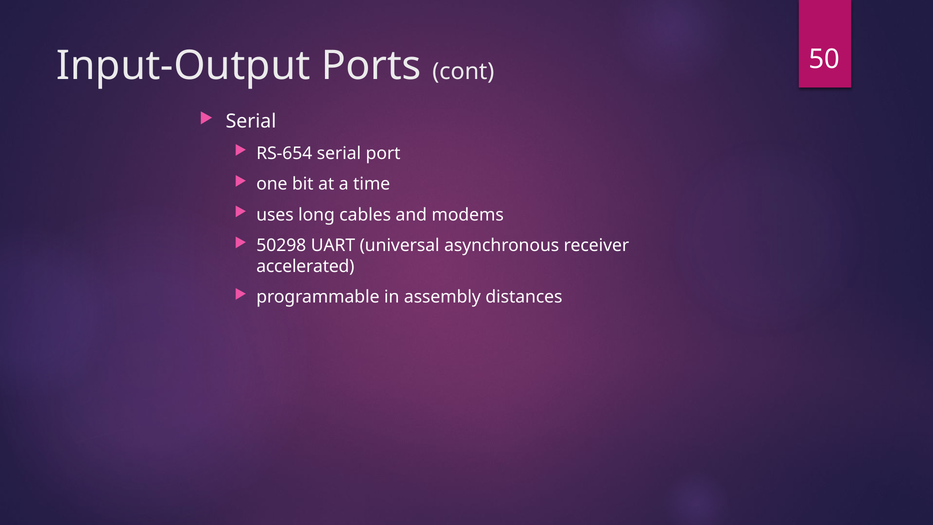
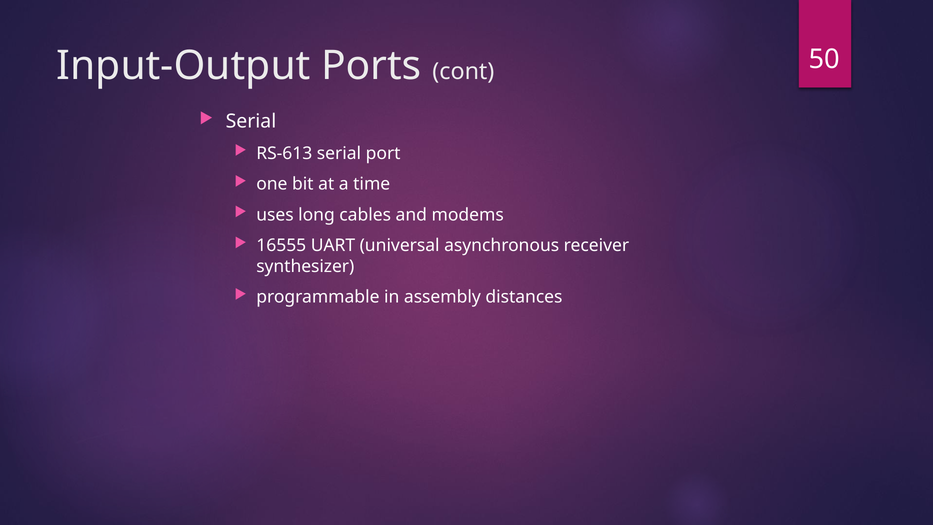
RS-654: RS-654 -> RS-613
50298: 50298 -> 16555
accelerated: accelerated -> synthesizer
